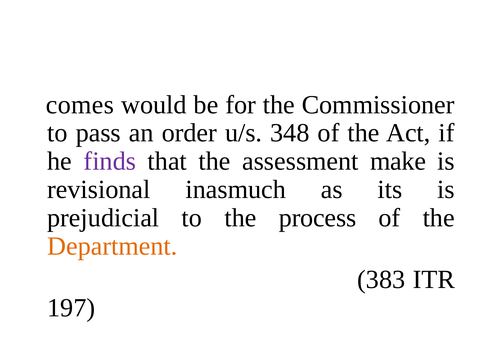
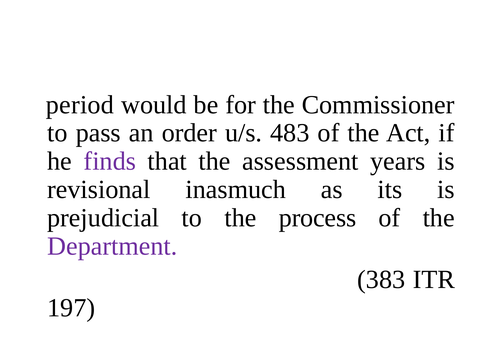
comes: comes -> period
348: 348 -> 483
make: make -> years
Department colour: orange -> purple
